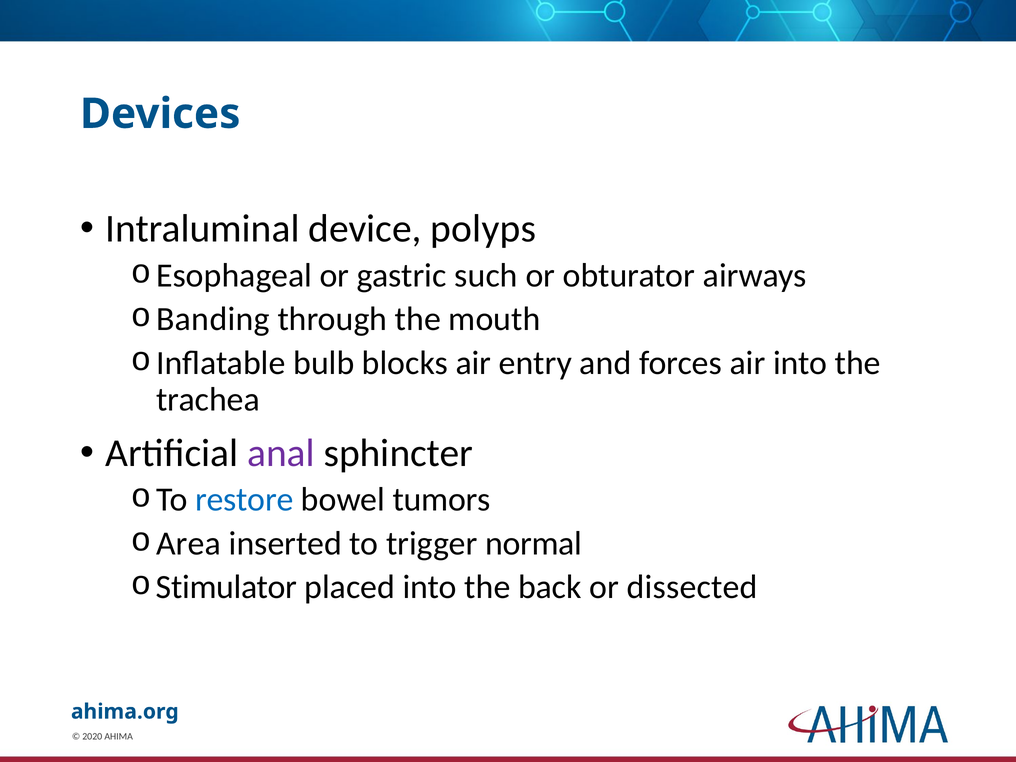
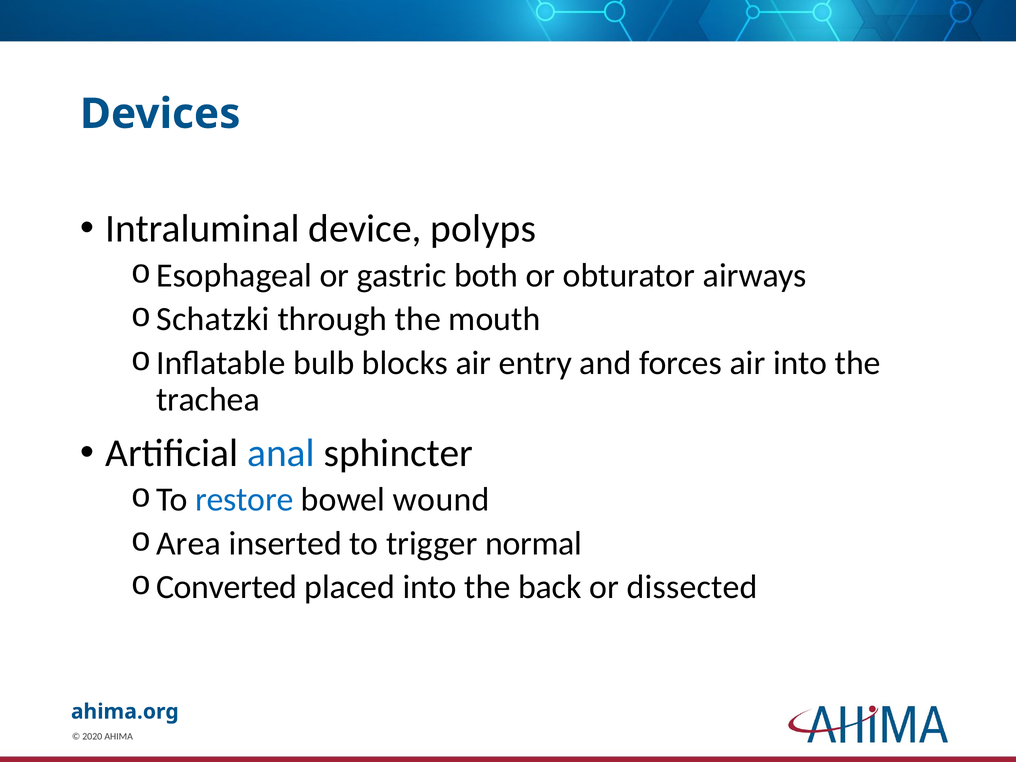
such: such -> both
Banding: Banding -> Schatzki
anal colour: purple -> blue
tumors: tumors -> wound
Stimulator: Stimulator -> Converted
